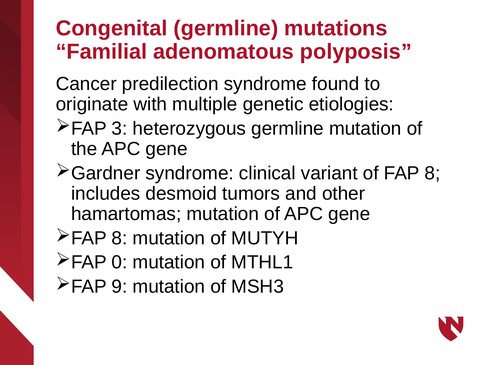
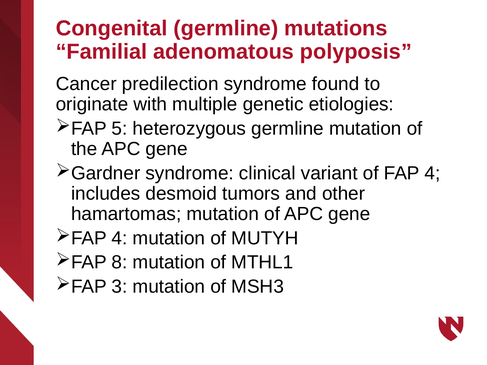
3: 3 -> 5
FAP 8: 8 -> 4
8 at (120, 238): 8 -> 4
0: 0 -> 8
9: 9 -> 3
